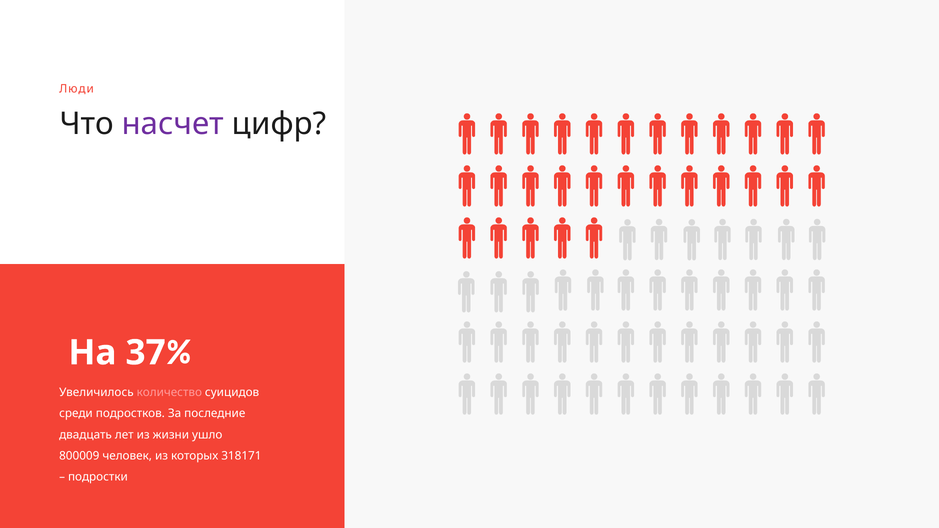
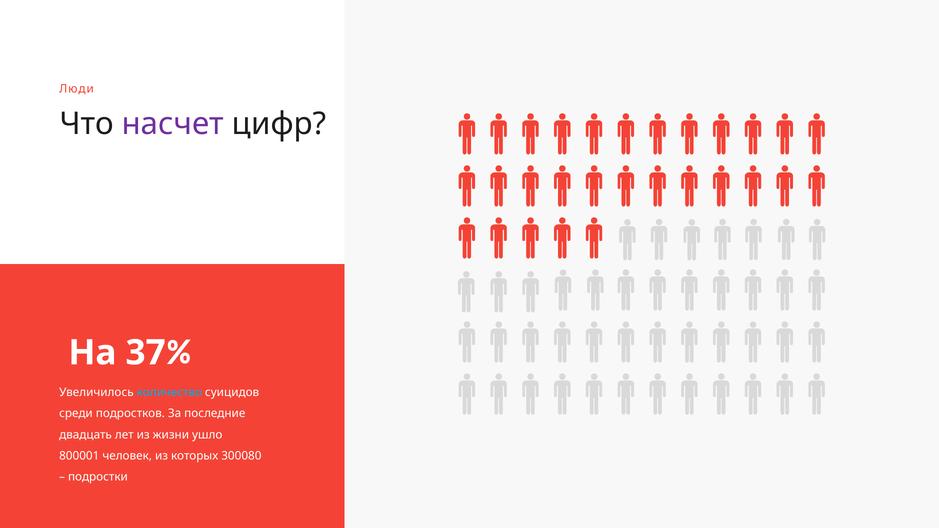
количество colour: pink -> light blue
800009: 800009 -> 800001
318171: 318171 -> 300080
